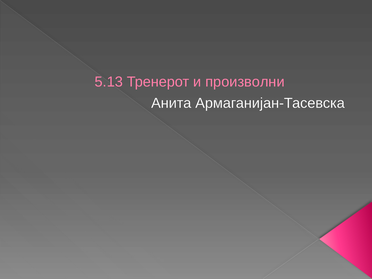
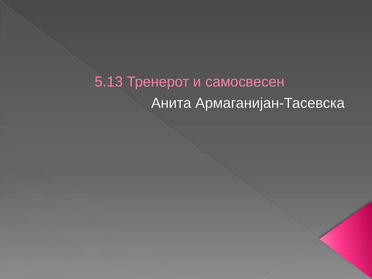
произволни: произволни -> самосвесен
